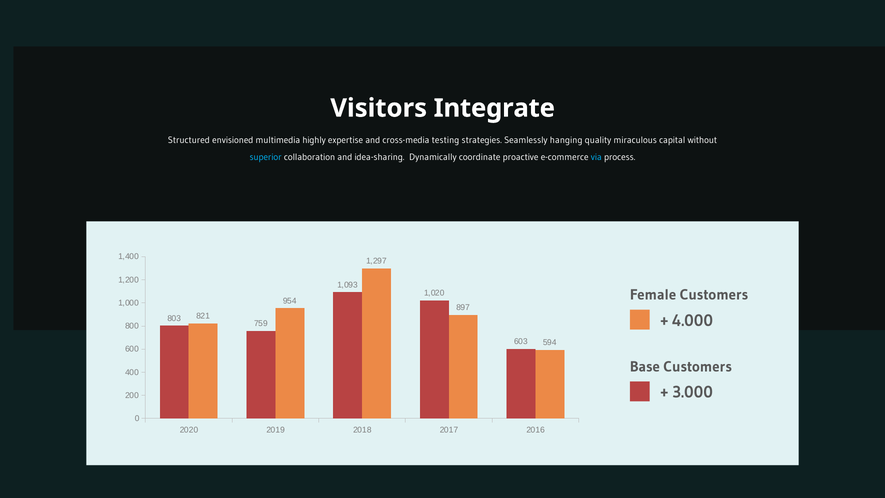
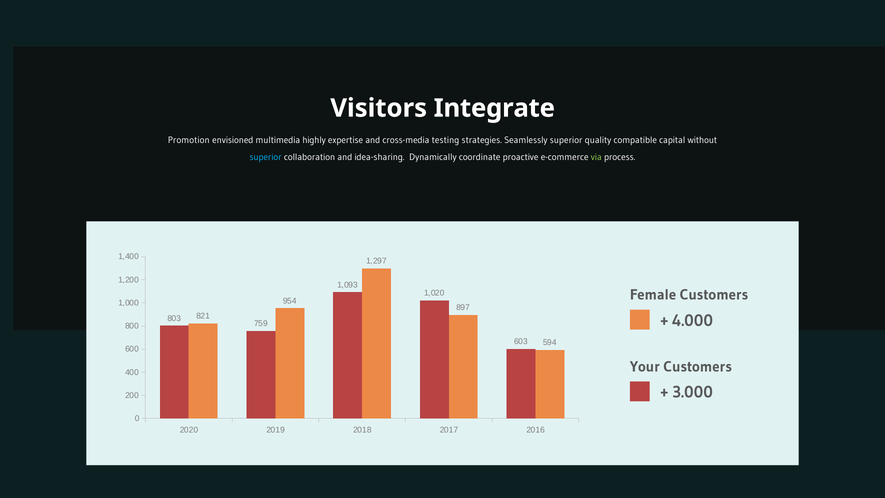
Structured: Structured -> Promotion
Seamlessly hanging: hanging -> superior
miraculous: miraculous -> compatible
via colour: light blue -> light green
Base: Base -> Your
